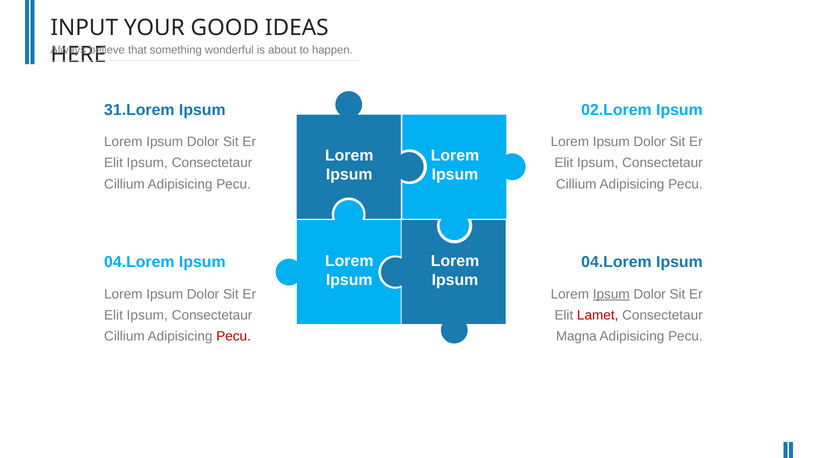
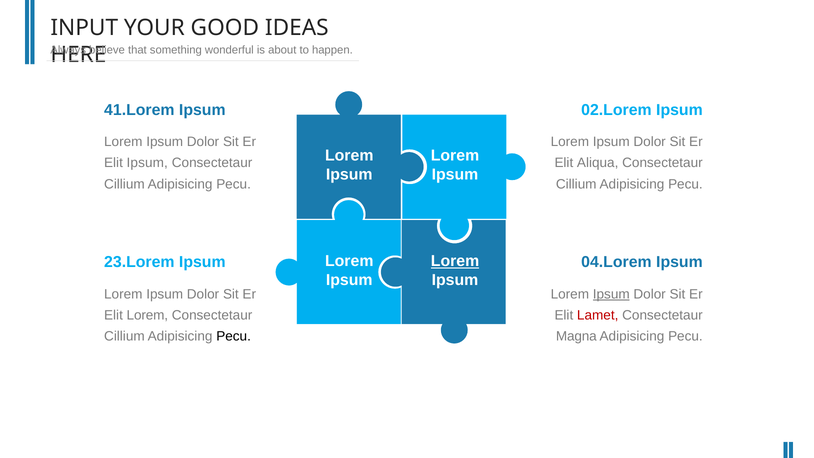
31.Lorem: 31.Lorem -> 41.Lorem
Ipsum at (598, 163): Ipsum -> Aliqua
Lorem at (455, 261) underline: none -> present
04.Lorem at (139, 262): 04.Lorem -> 23.Lorem
Ipsum at (147, 315): Ipsum -> Lorem
Pecu at (234, 336) colour: red -> black
